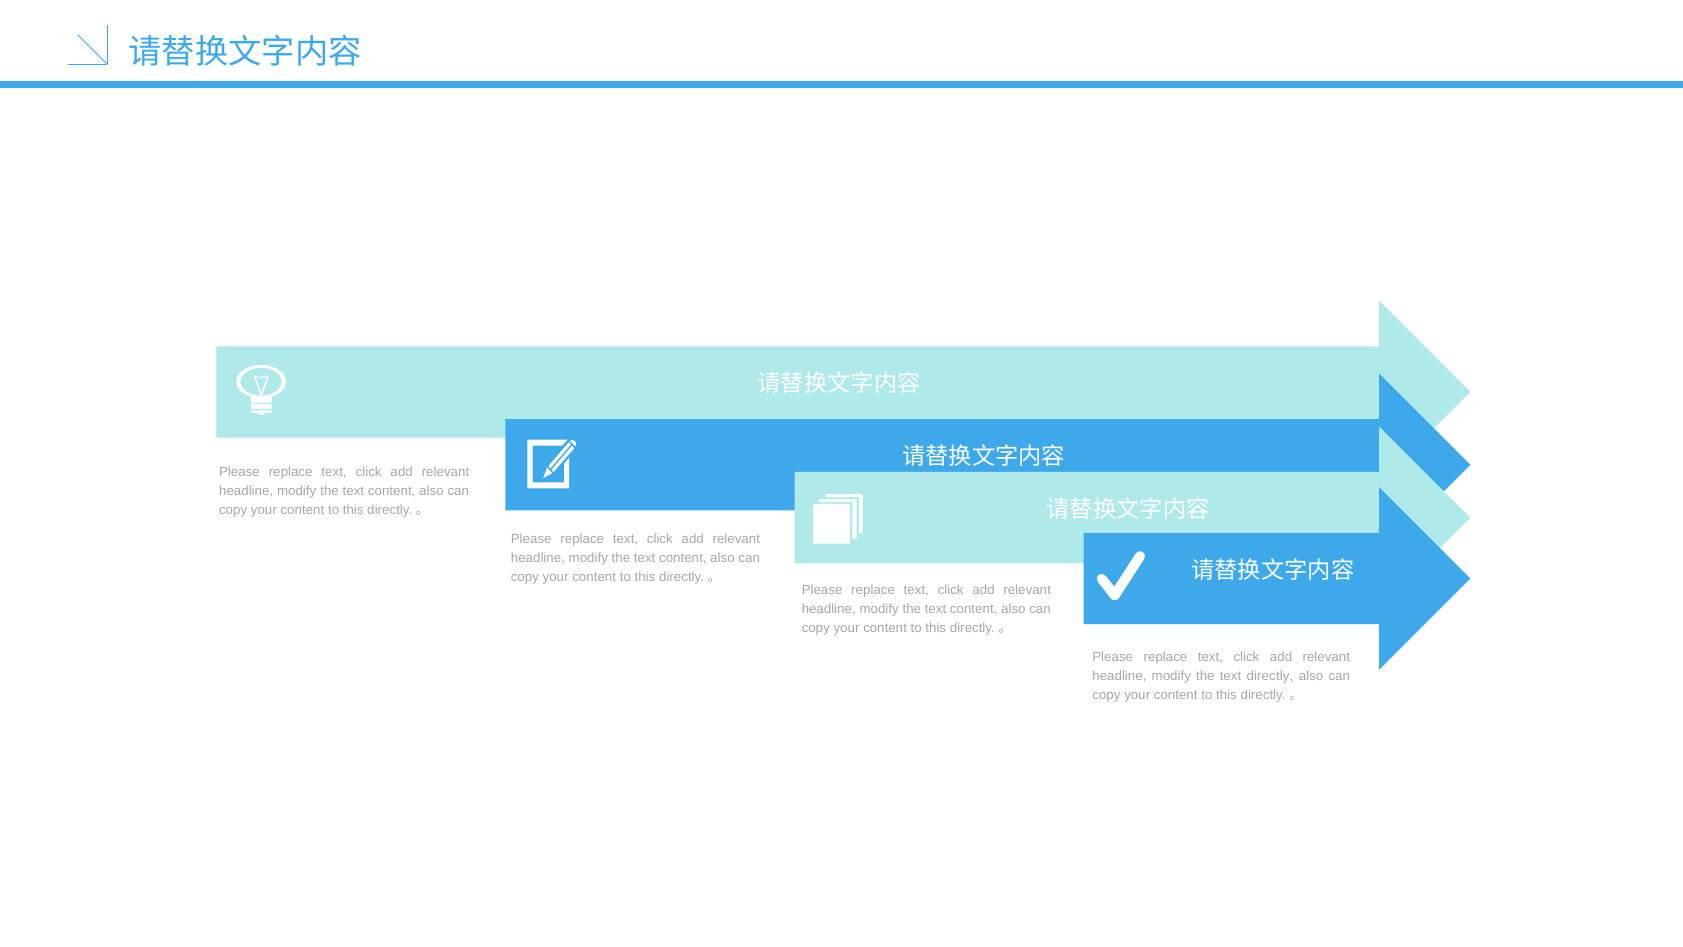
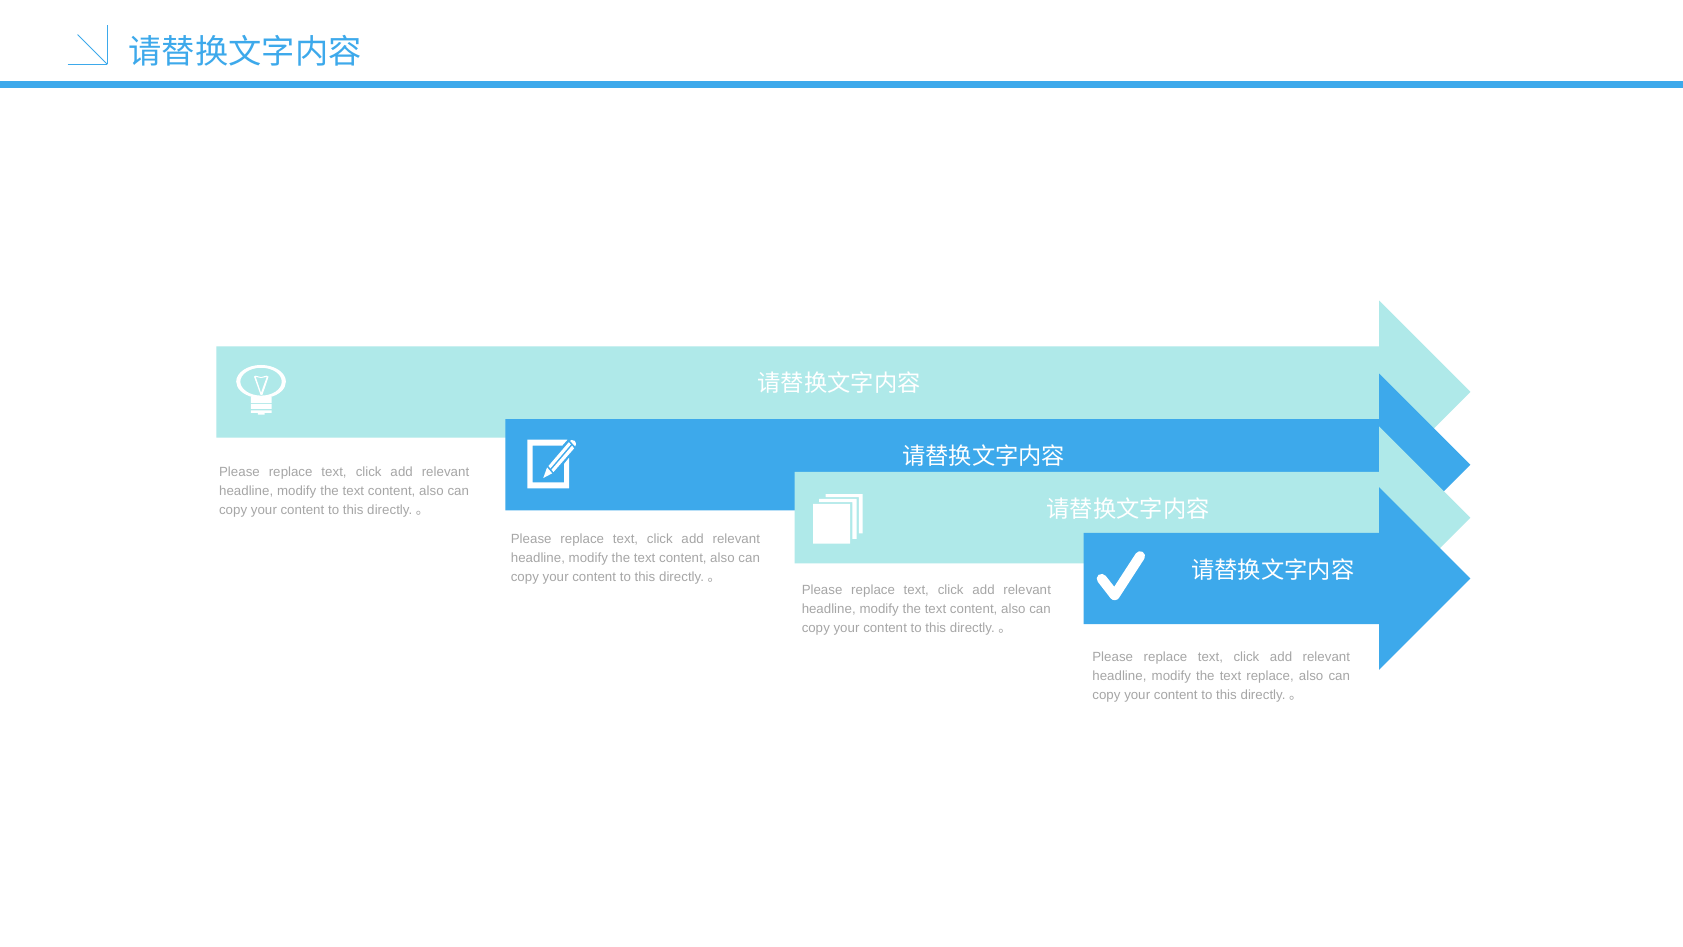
text directly: directly -> replace
